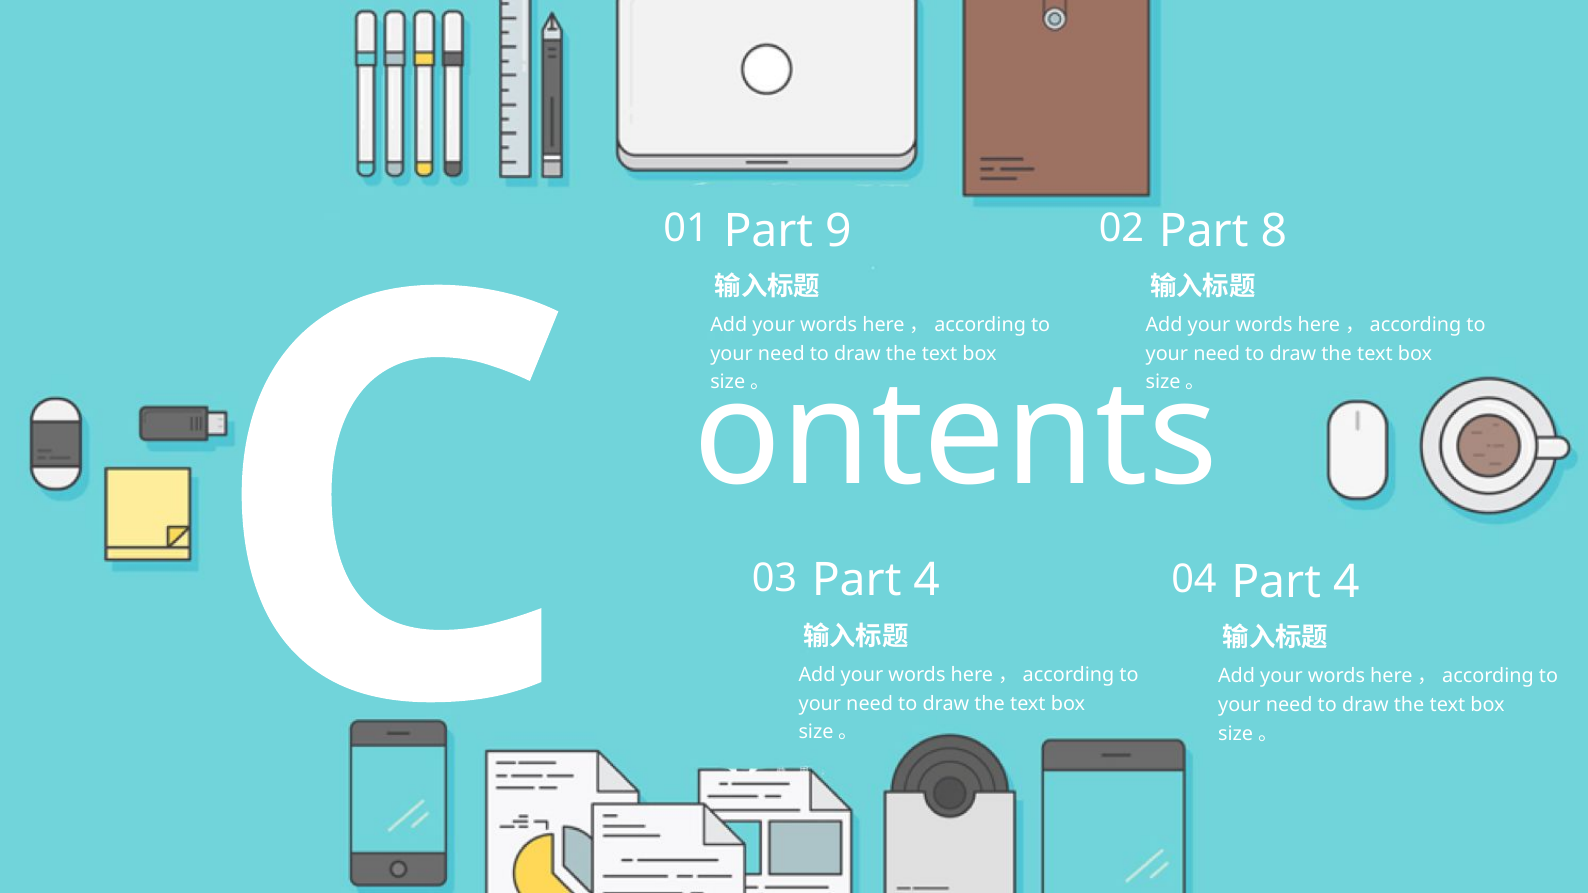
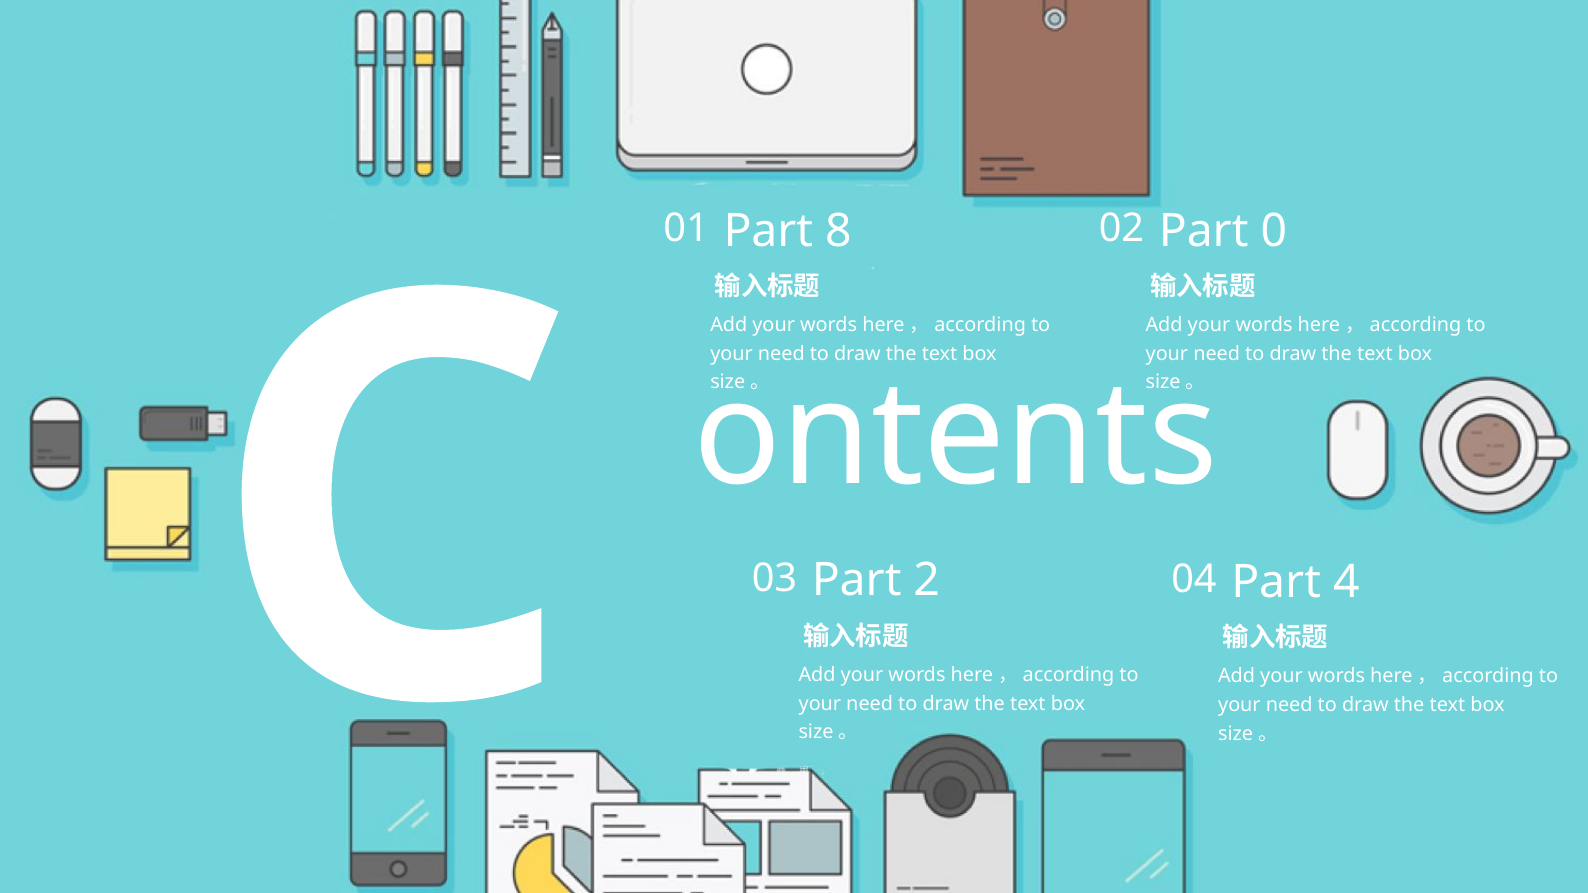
9: 9 -> 8
8: 8 -> 0
03 Part 4: 4 -> 2
